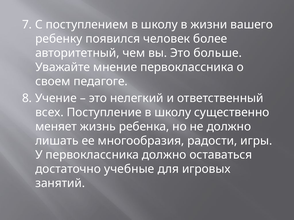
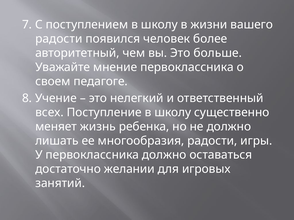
ребенку at (59, 39): ребенку -> радости
учебные: учебные -> желании
